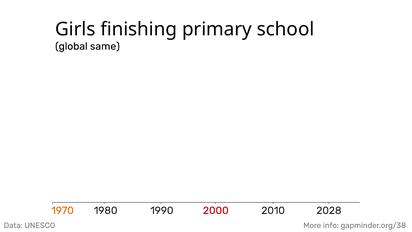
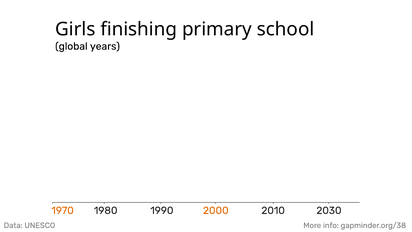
same: same -> years
2000 colour: red -> orange
2028: 2028 -> 2030
